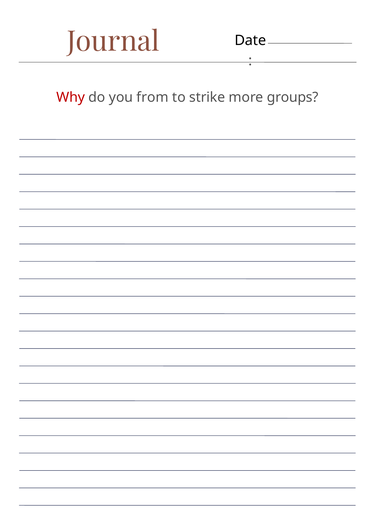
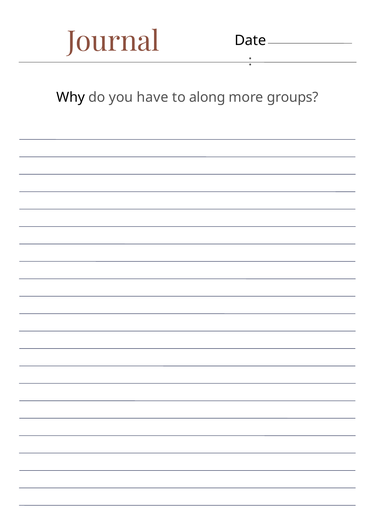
Why colour: red -> black
from: from -> have
strike: strike -> along
